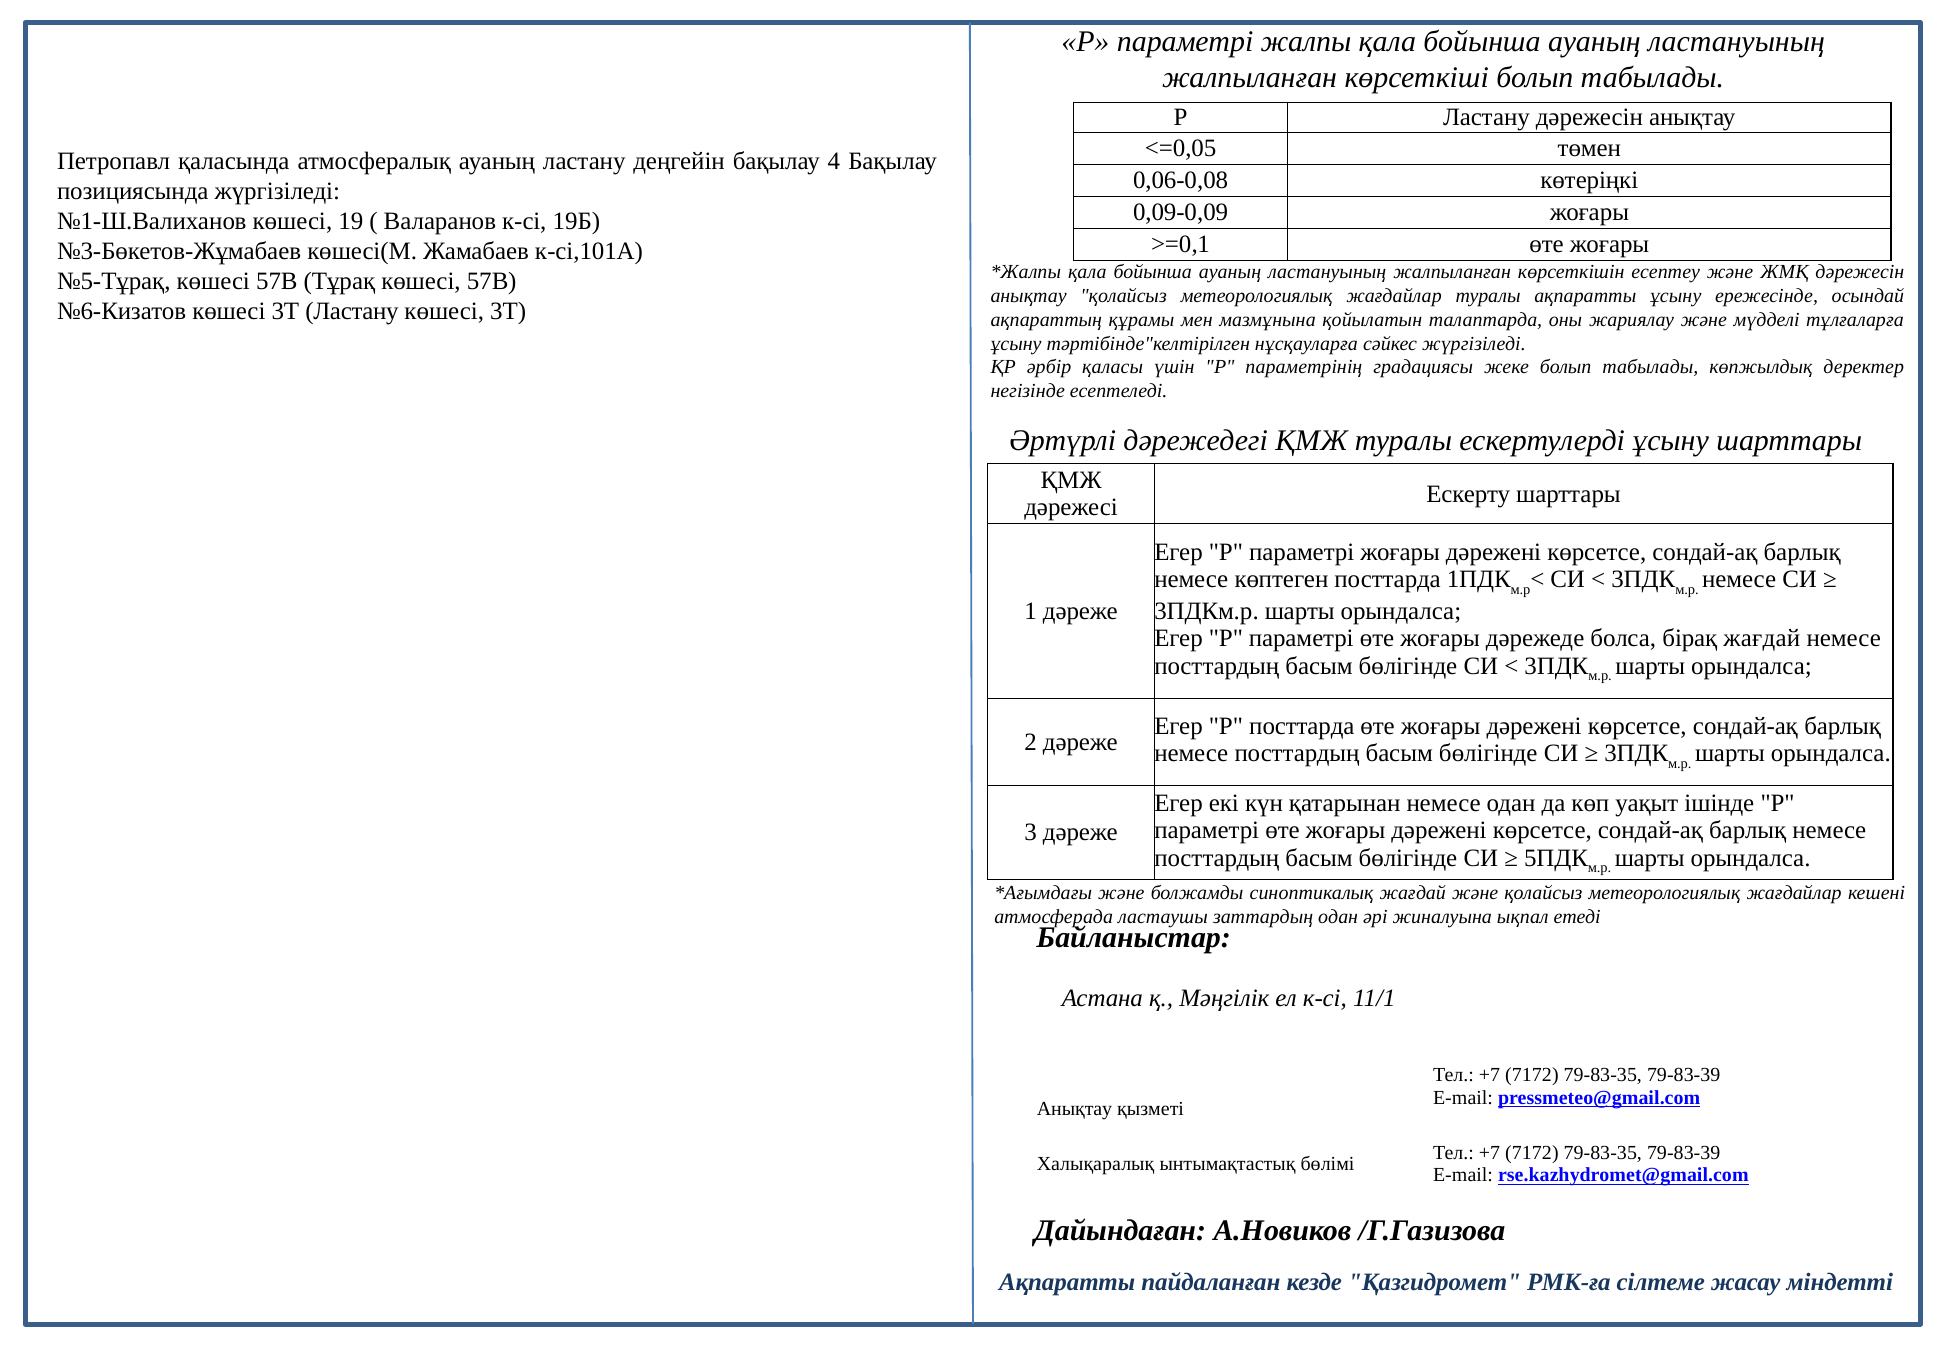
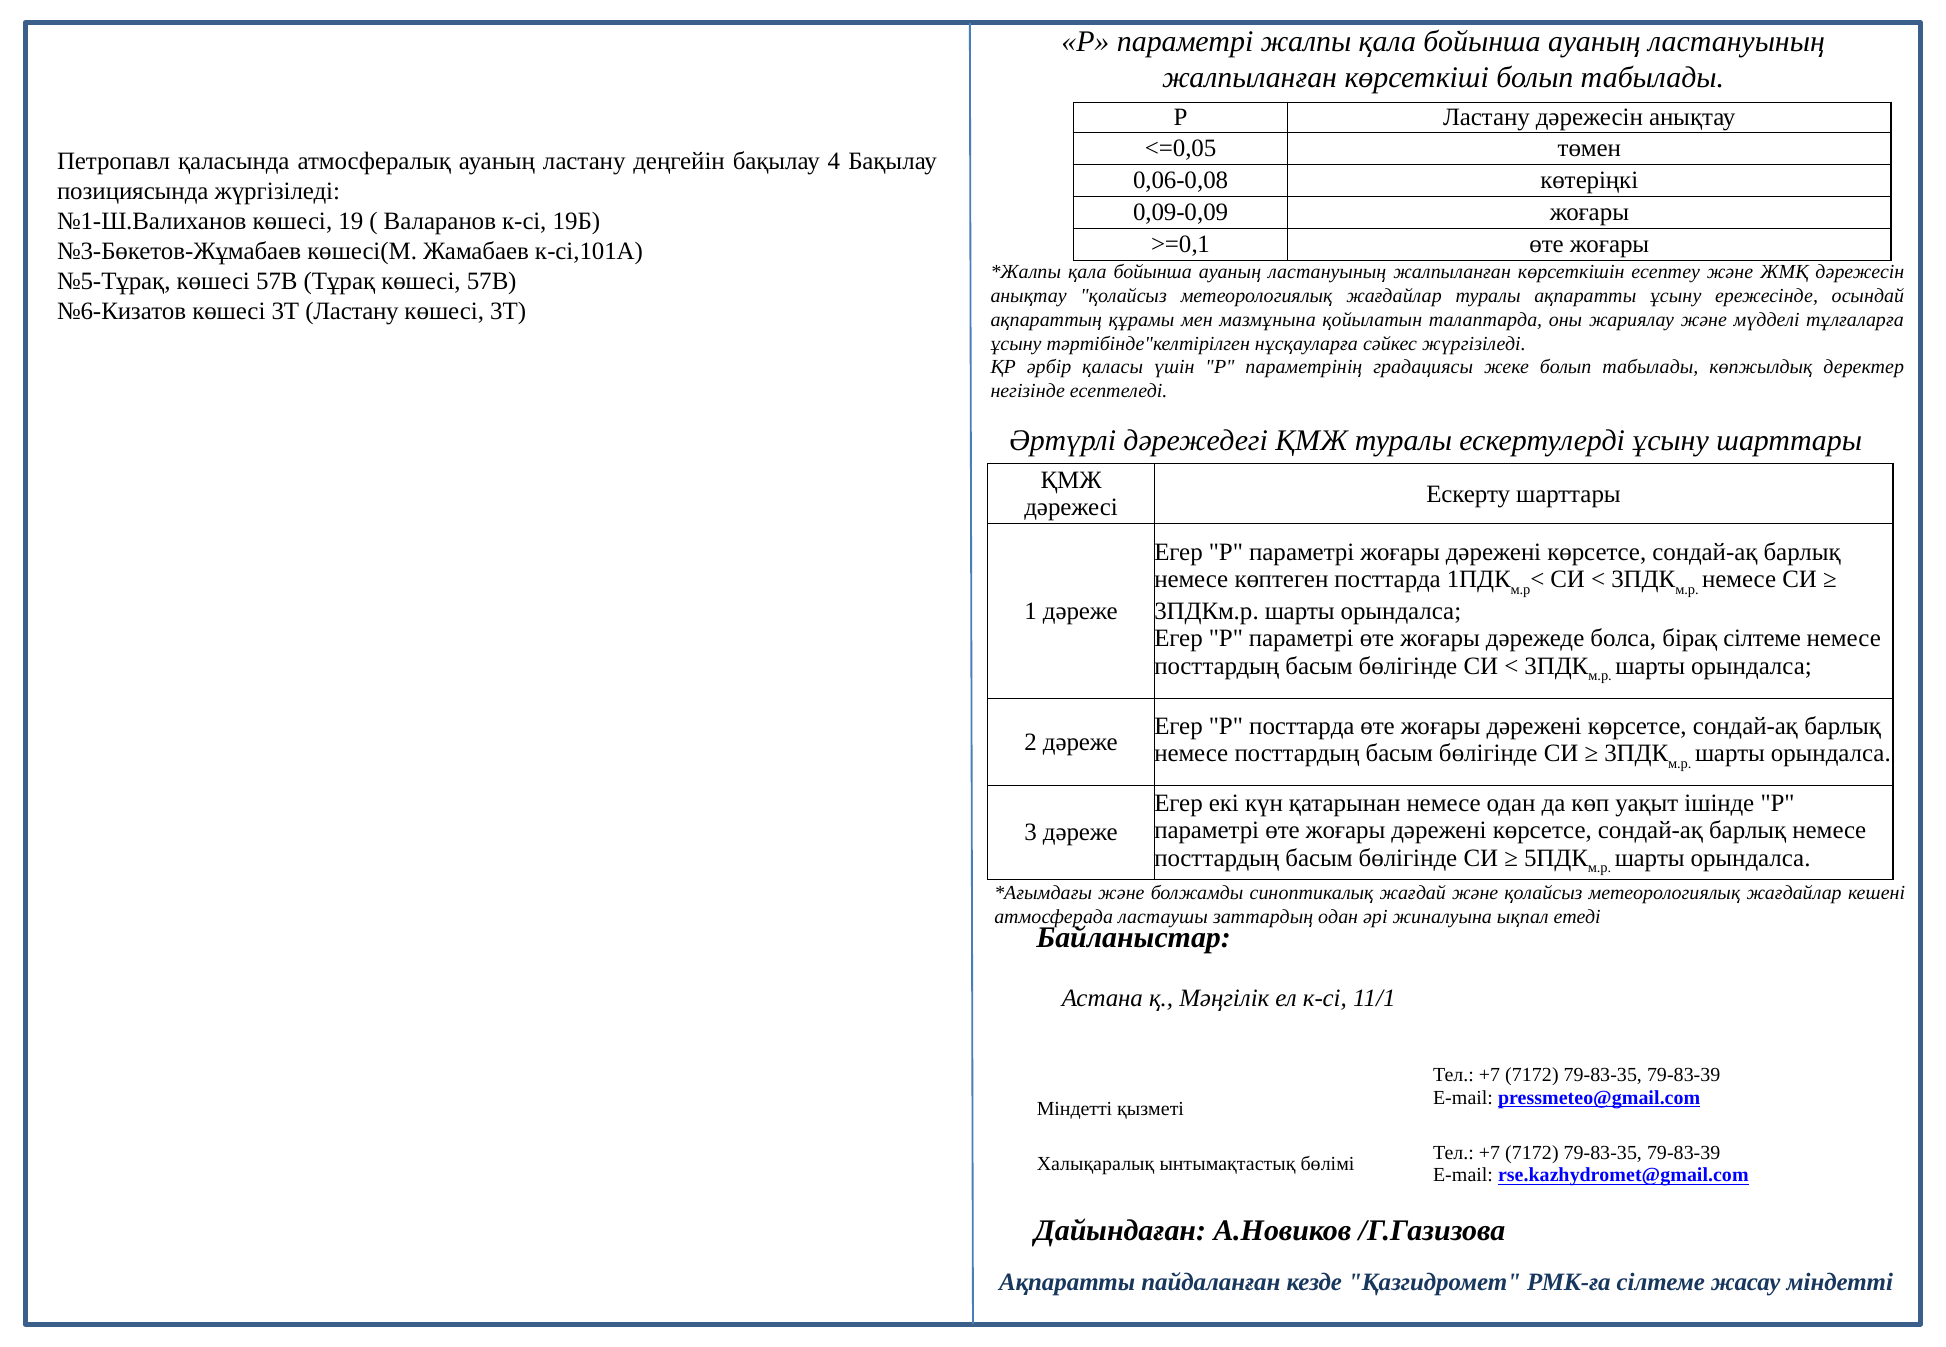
бірақ жағдай: жағдай -> сілтеме
Анықтау at (1074, 1109): Анықтау -> Міндетті
